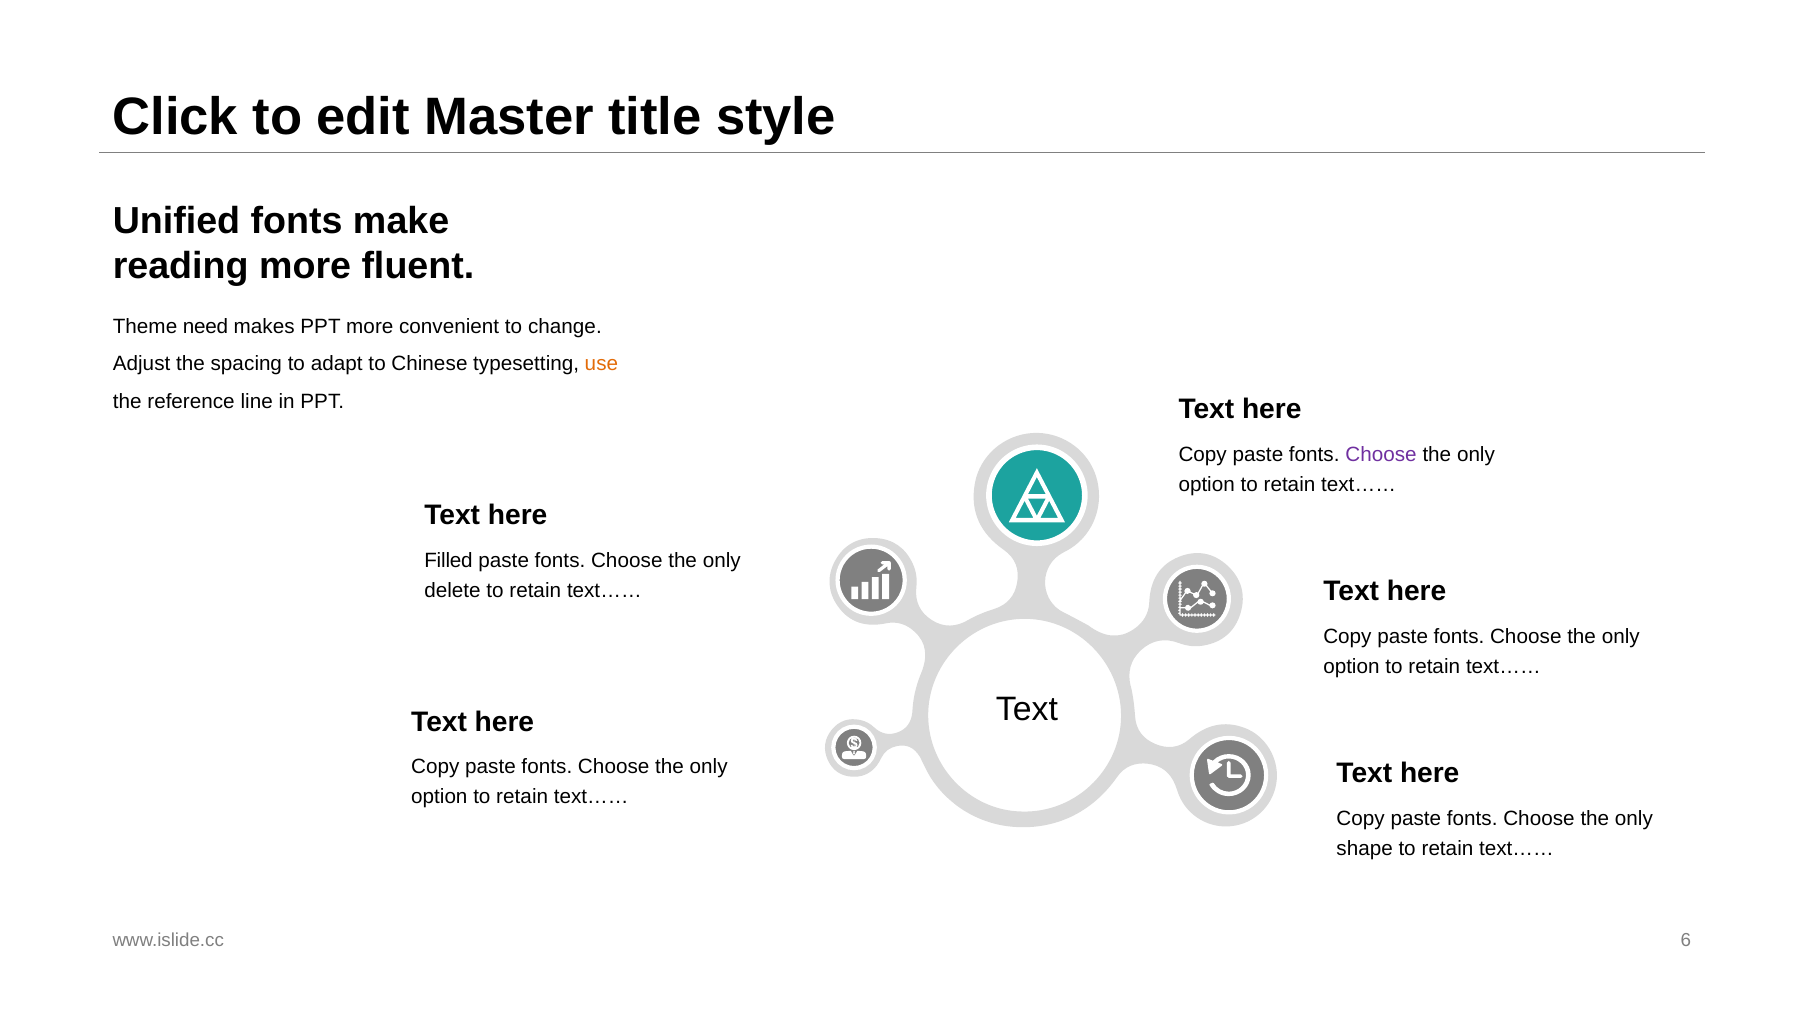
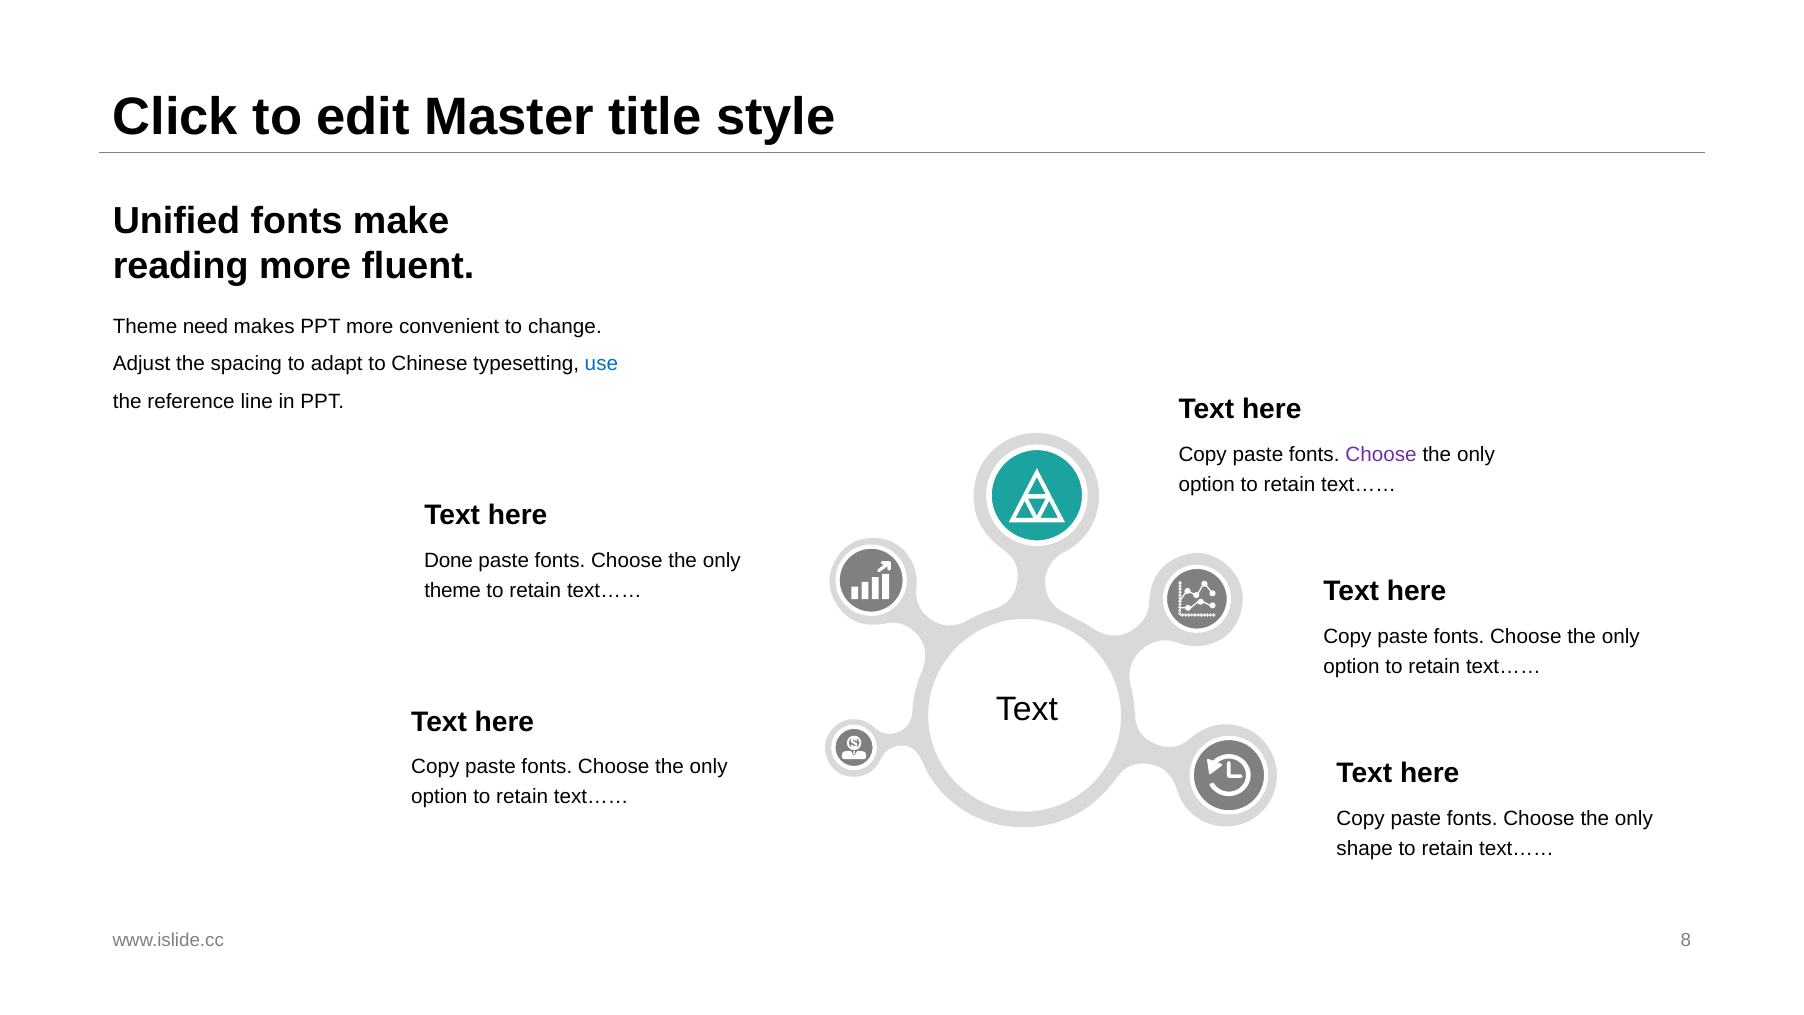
use colour: orange -> blue
Filled: Filled -> Done
delete at (452, 590): delete -> theme
6: 6 -> 8
